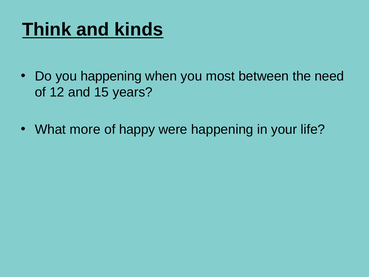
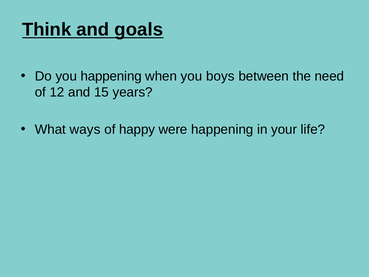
kinds: kinds -> goals
most: most -> boys
more: more -> ways
